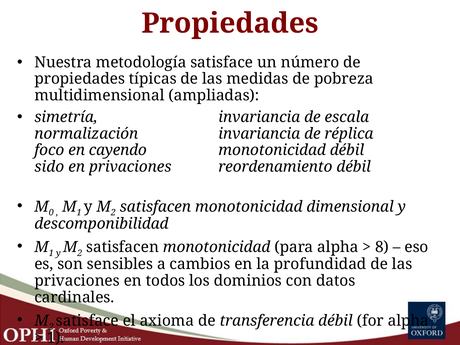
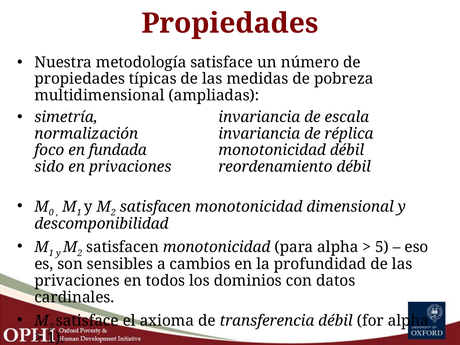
cayendo: cayendo -> fundada
8: 8 -> 5
